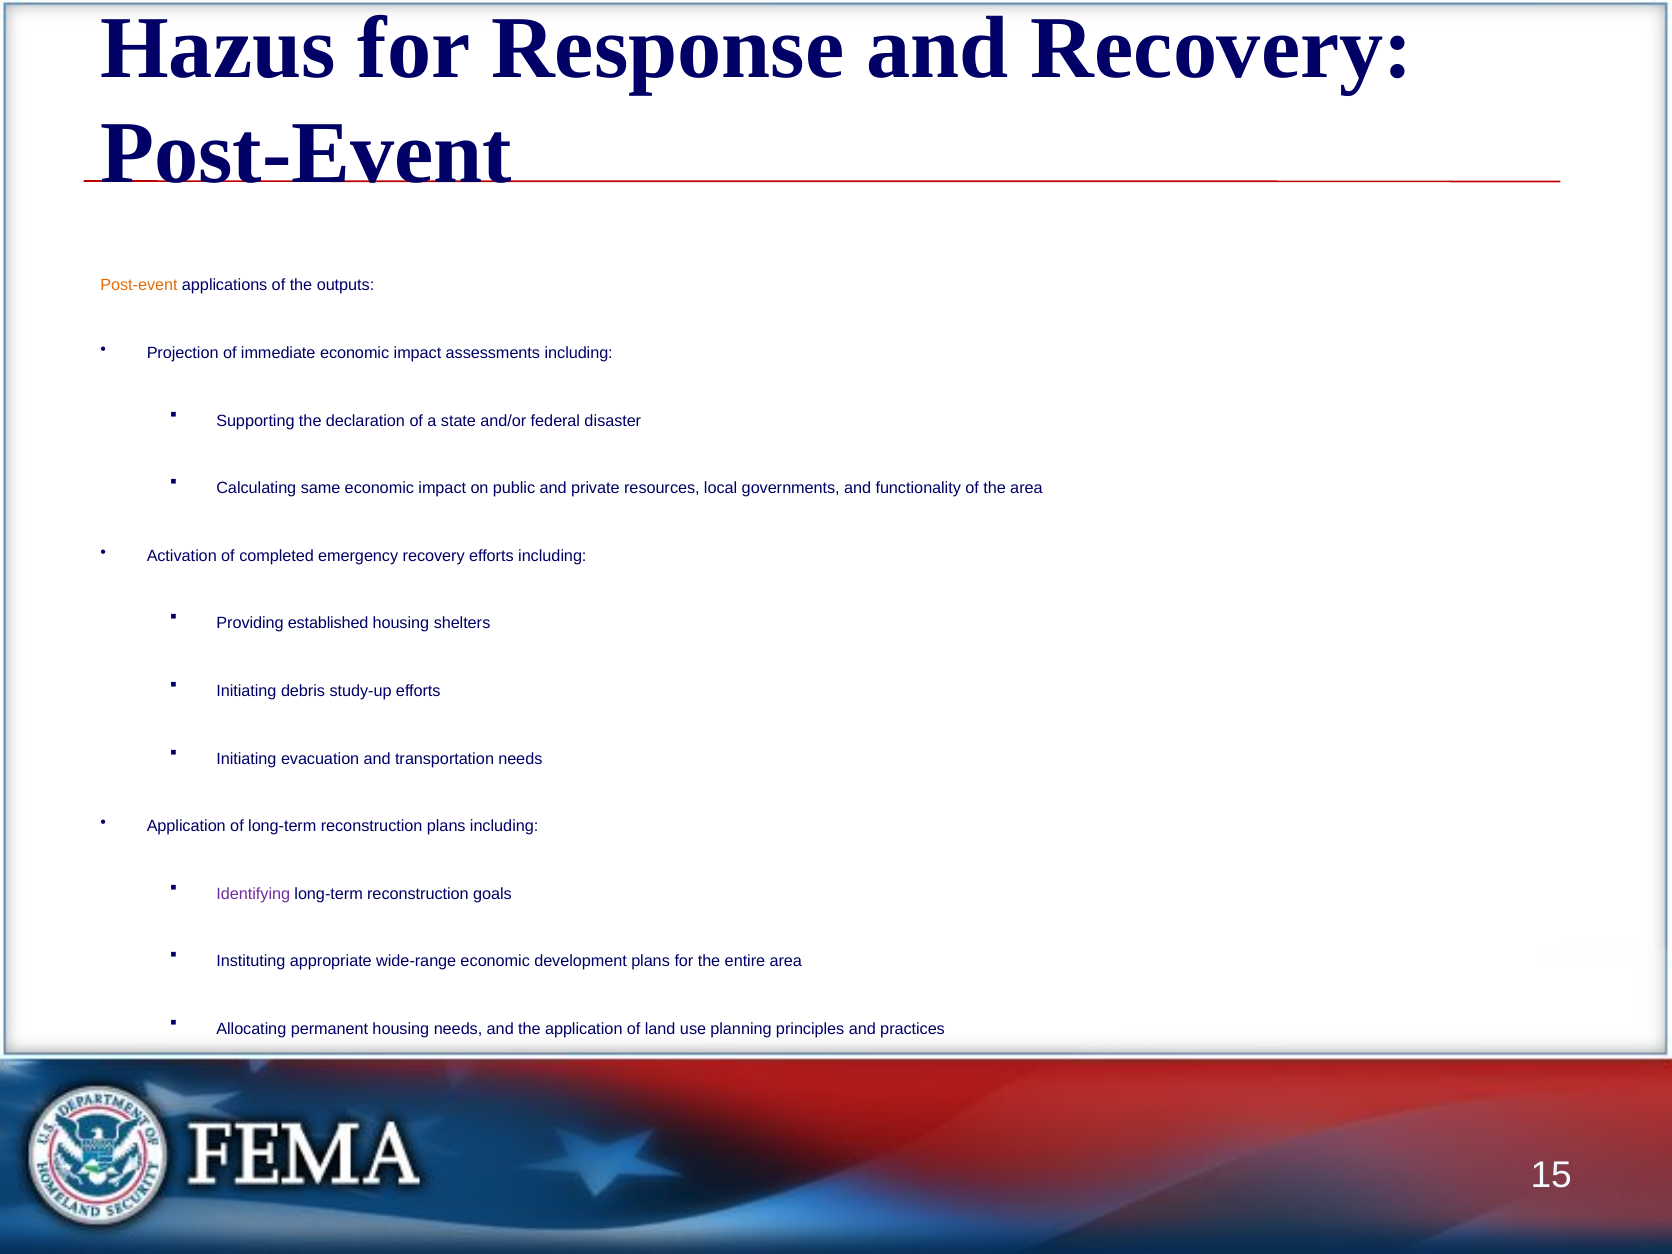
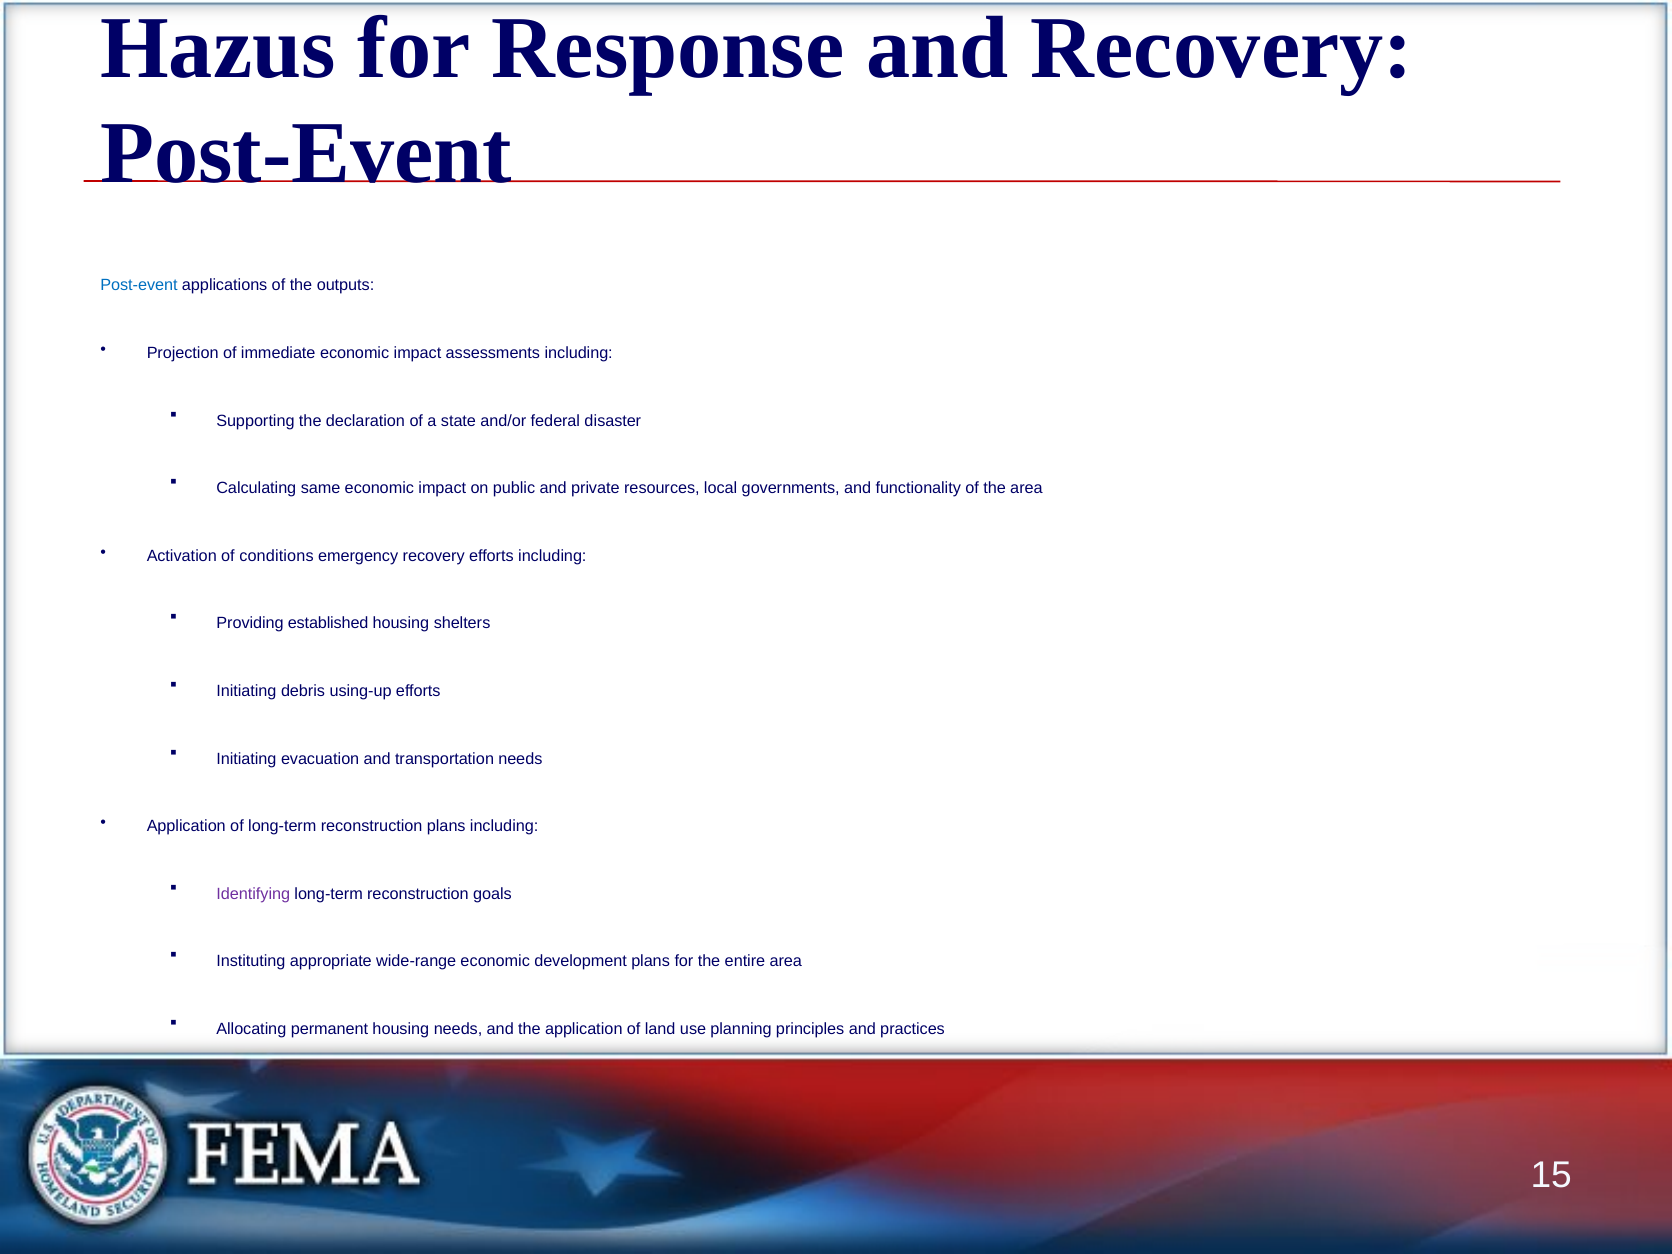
Post-event at (139, 285) colour: orange -> blue
completed: completed -> conditions
study-up: study-up -> using-up
